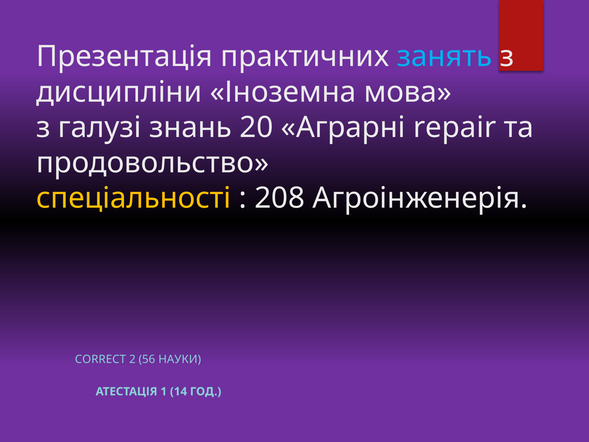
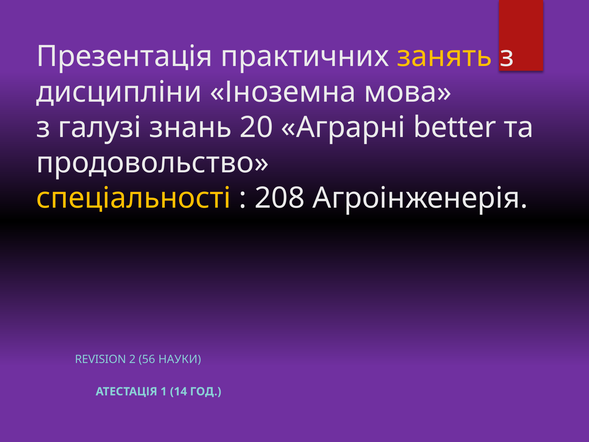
занять colour: light blue -> yellow
repair: repair -> better
CORRECT: CORRECT -> REVISION
